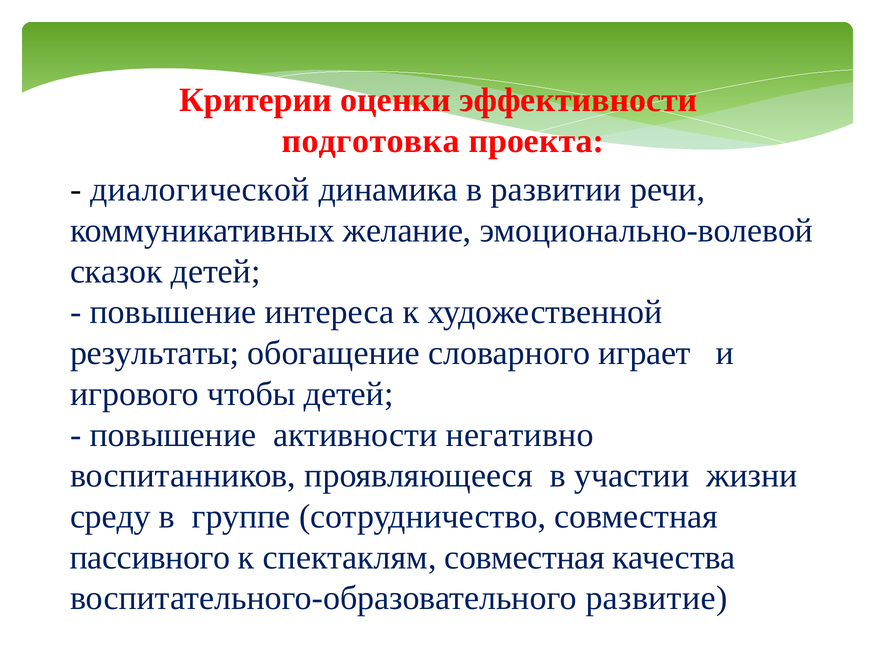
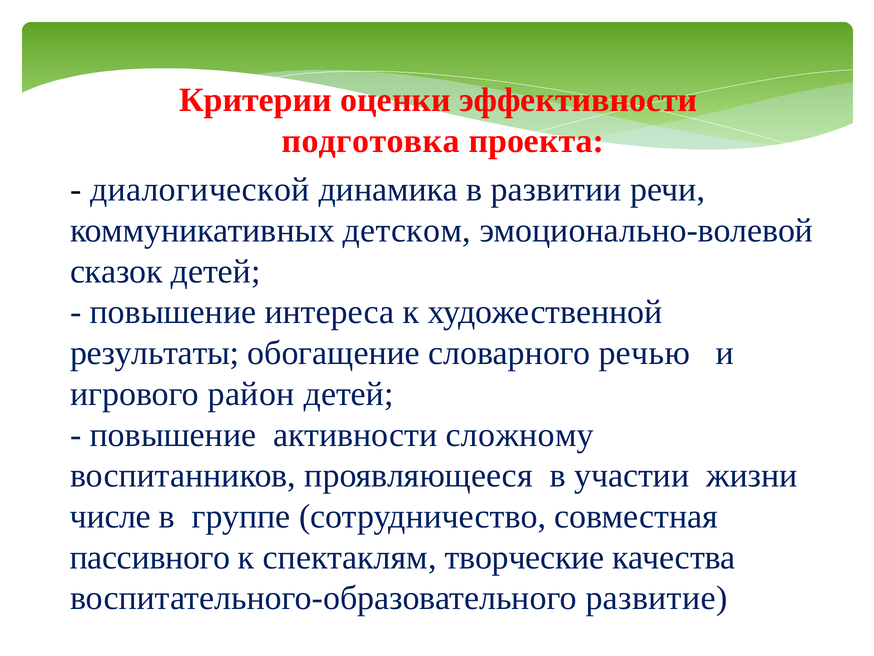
желание: желание -> детском
играет: играет -> речью
чтобы: чтобы -> район
негативно: негативно -> сложному
среду: среду -> числе
спектаклям совместная: совместная -> творческие
